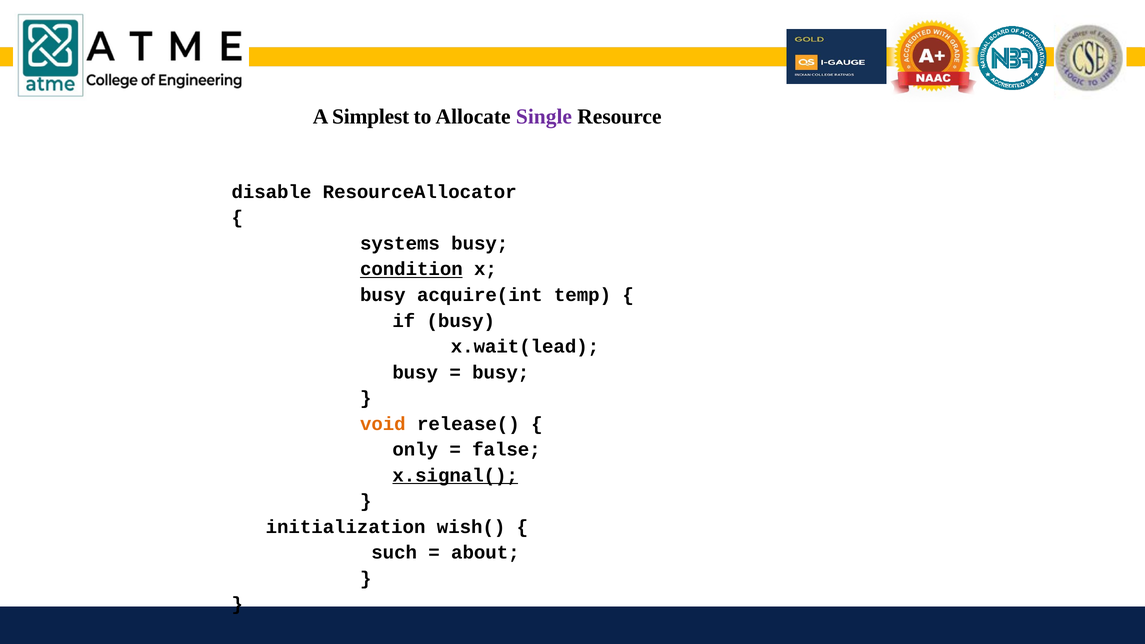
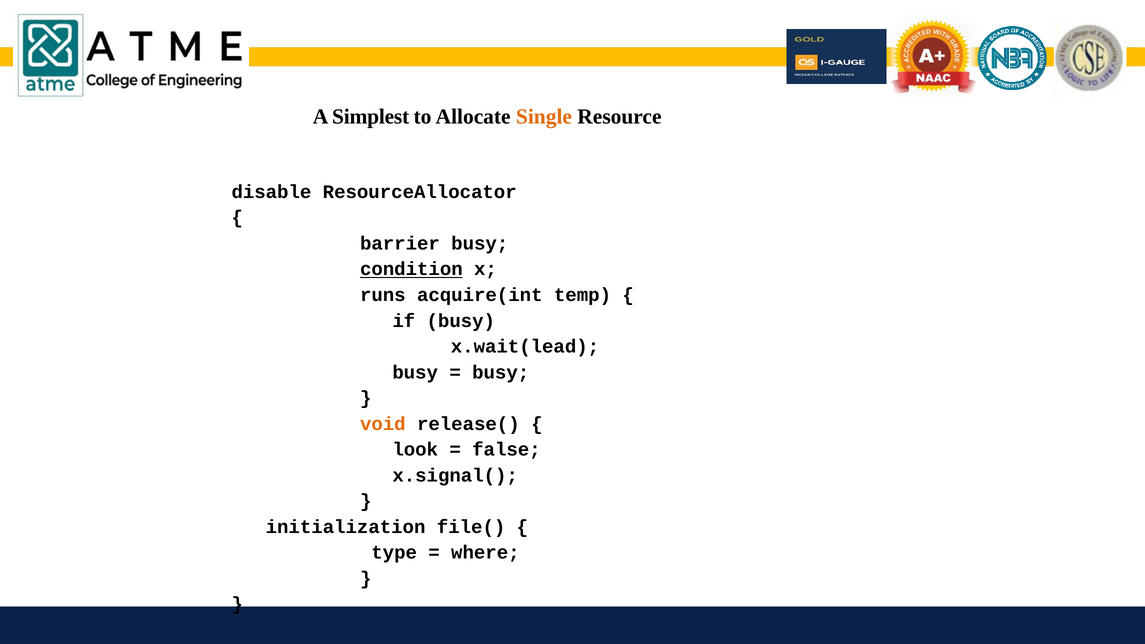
Single colour: purple -> orange
systems: systems -> barrier
busy at (383, 295): busy -> runs
only: only -> look
x.signal( underline: present -> none
wish(: wish( -> file(
such: such -> type
about: about -> where
